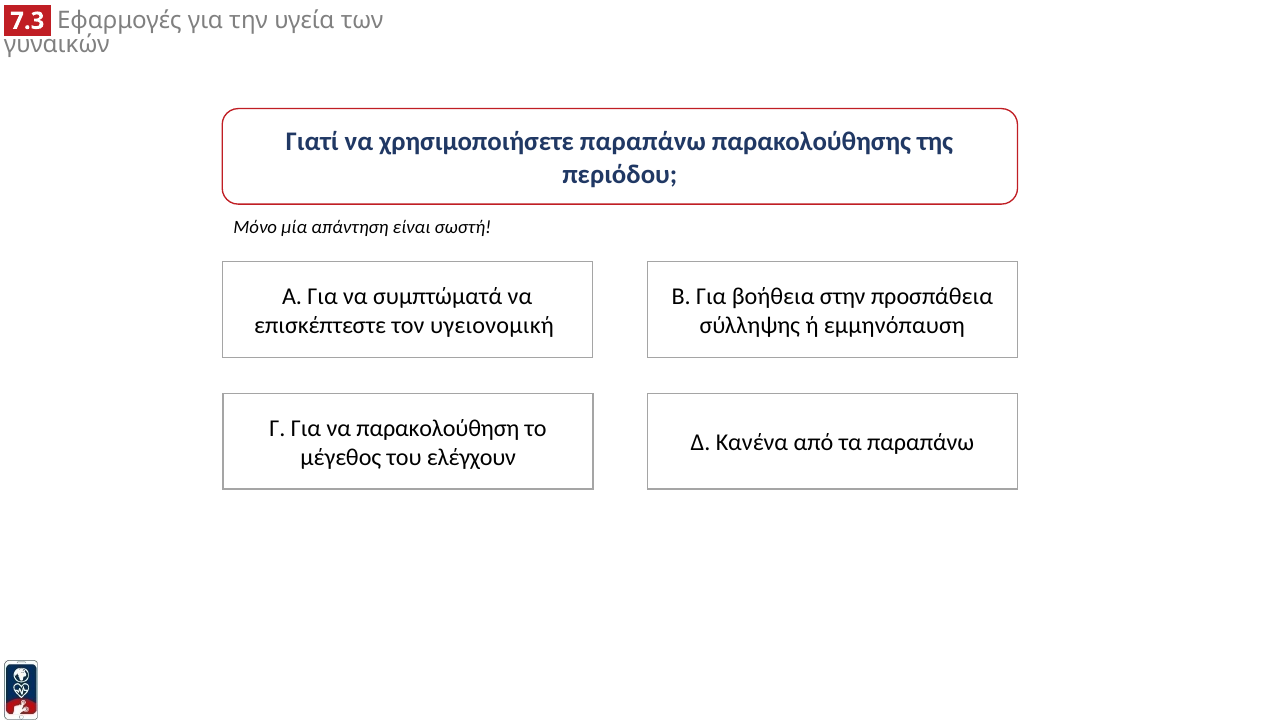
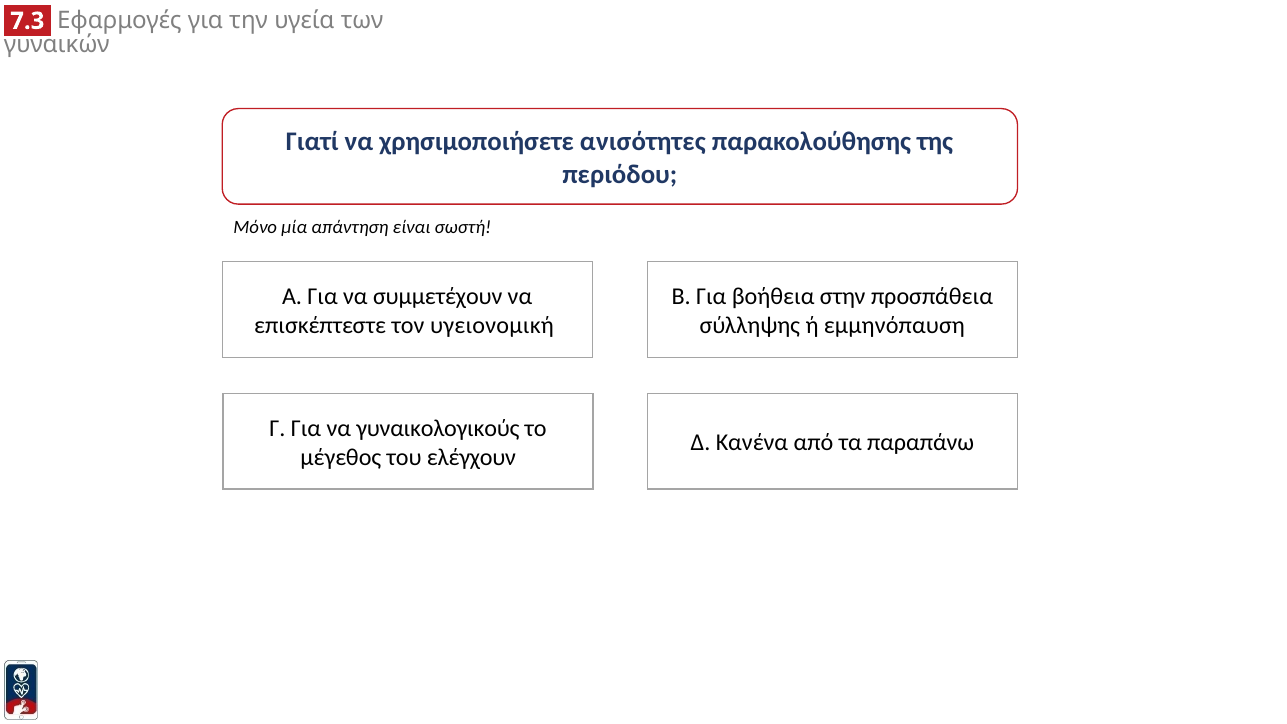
χρησιμοποιήσετε παραπάνω: παραπάνω -> ανισότητες
συμπτώματά: συμπτώματά -> συμμετέχουν
παρακολούθηση: παρακολούθηση -> γυναικολογικούς
